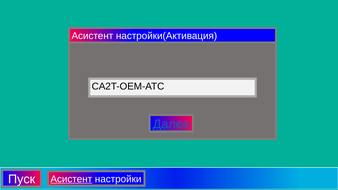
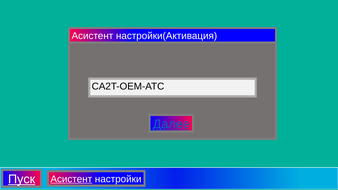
Пуск underline: none -> present
